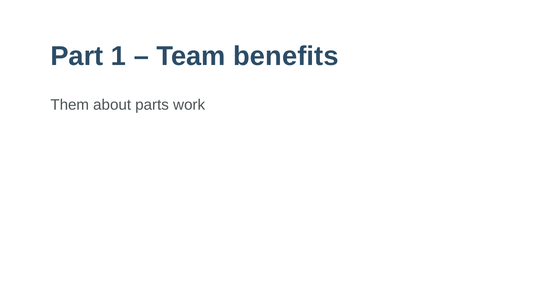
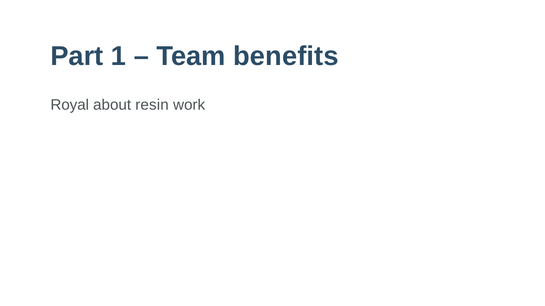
Them: Them -> Royal
parts: parts -> resin
